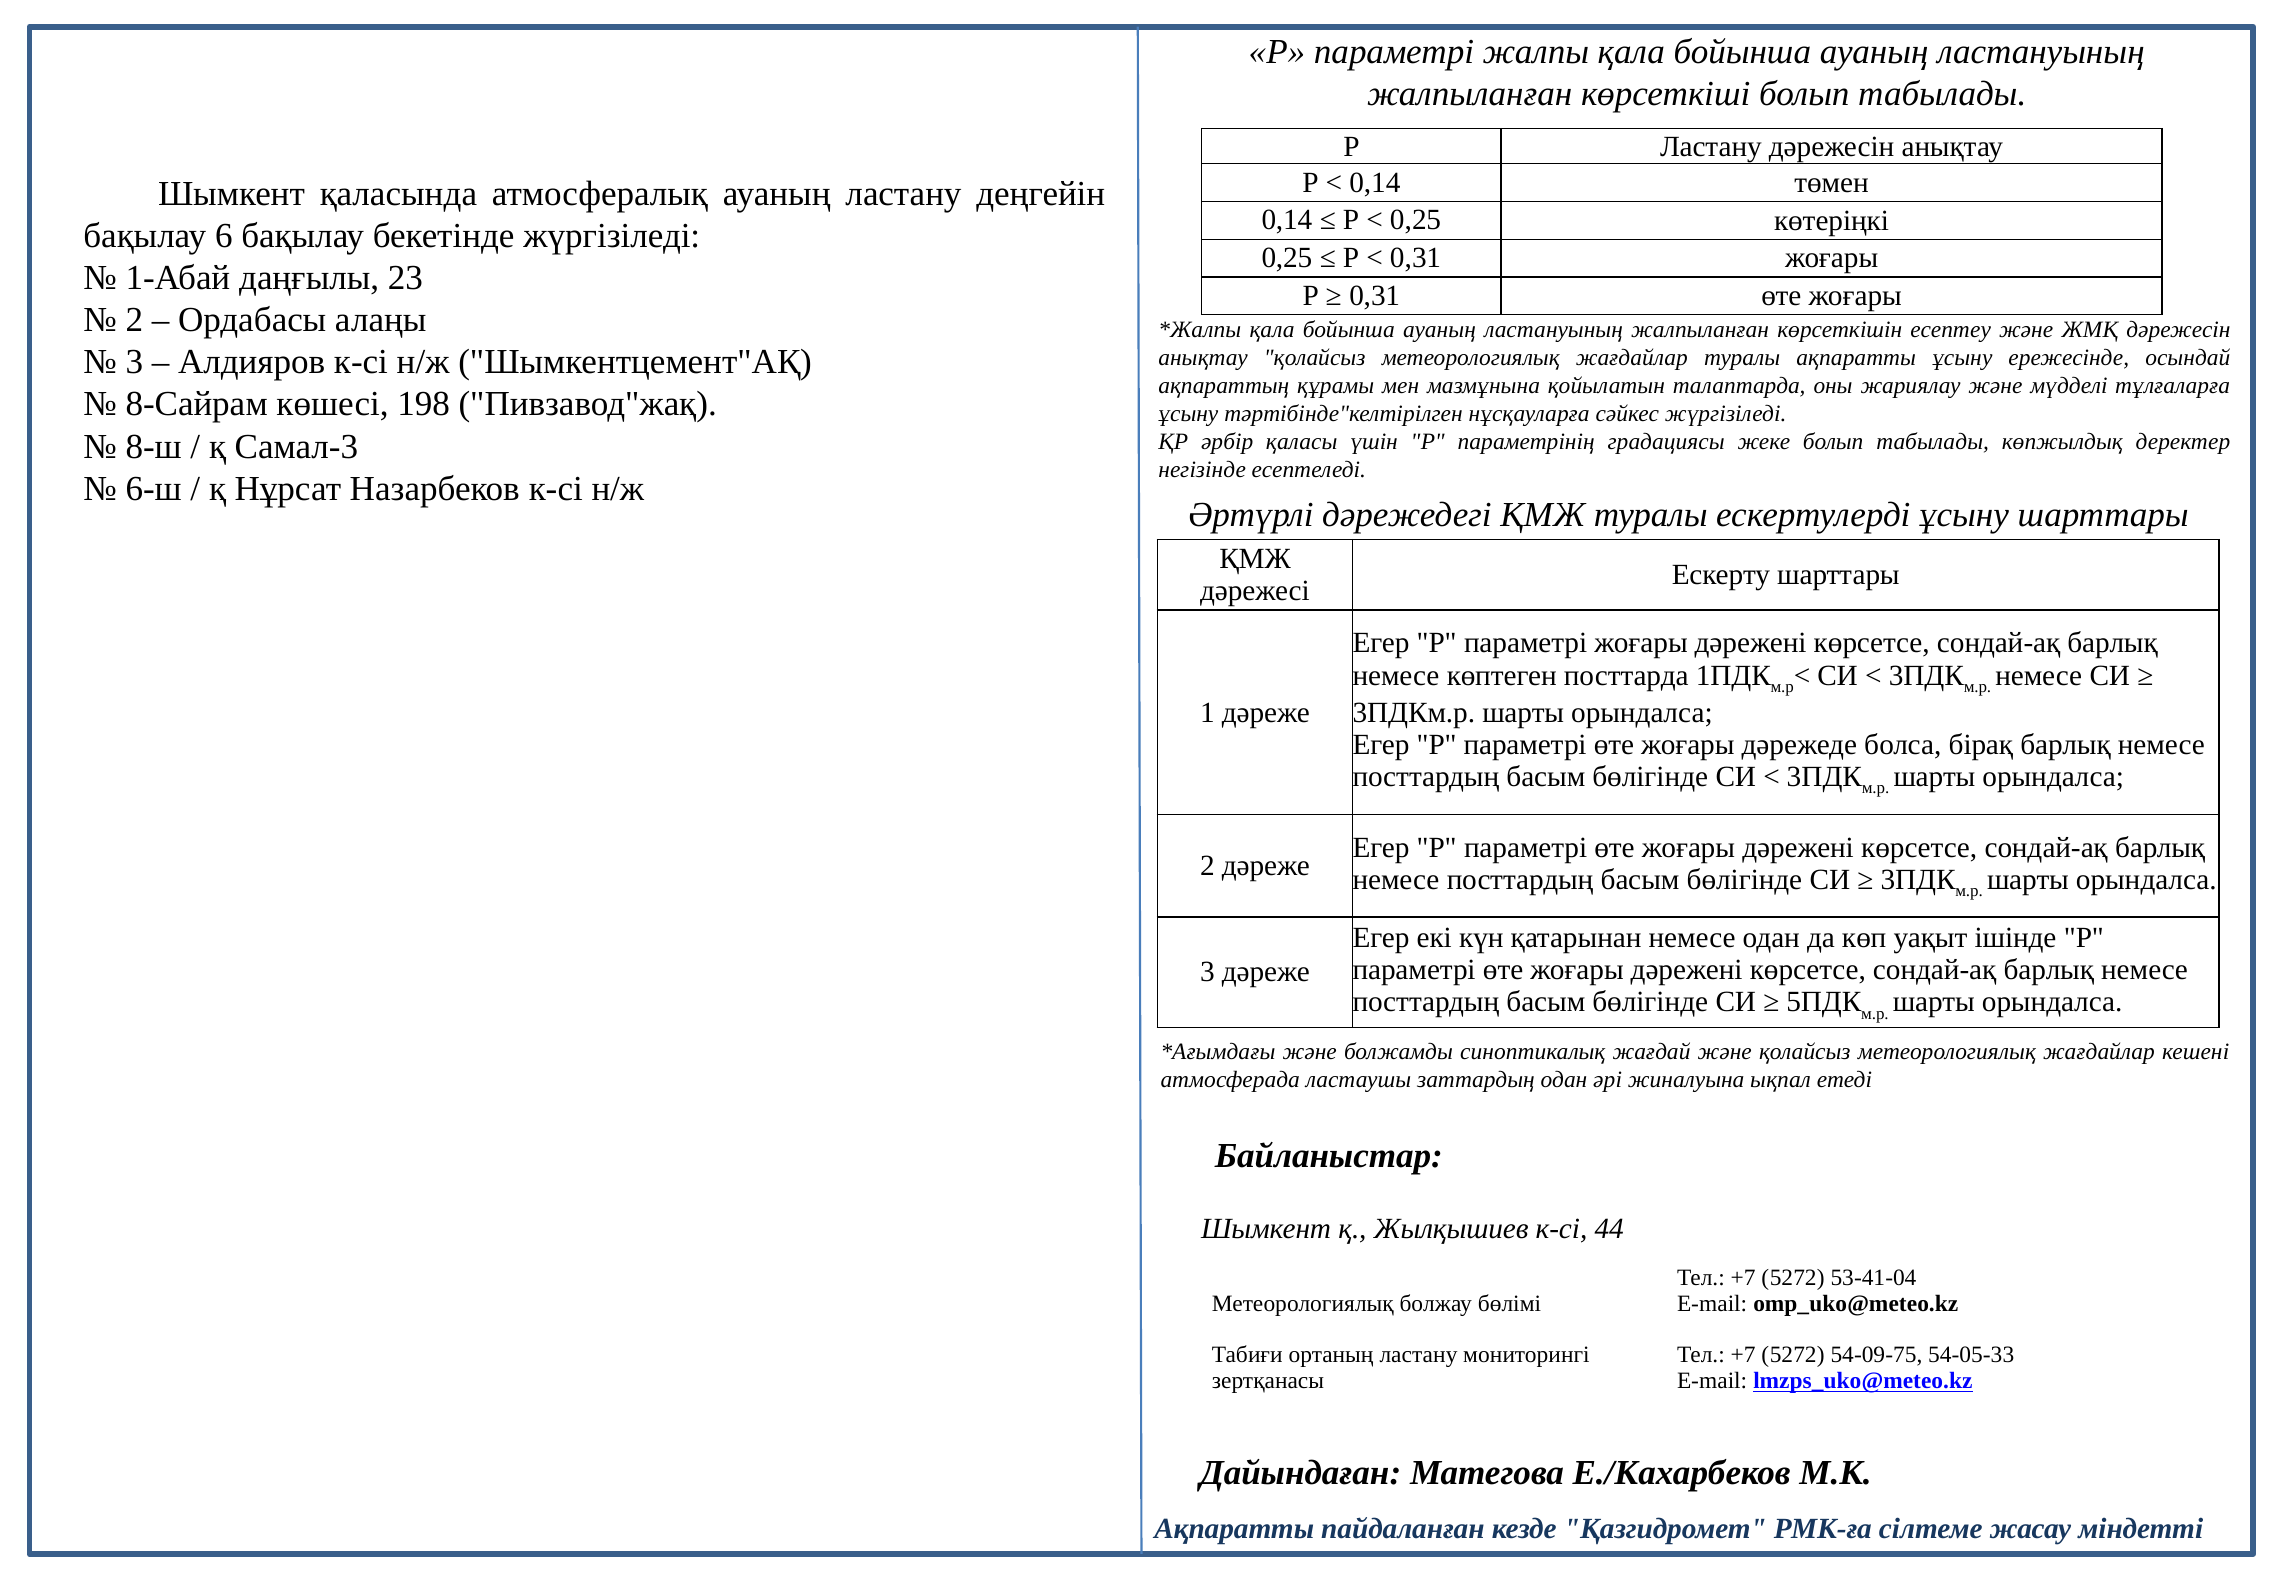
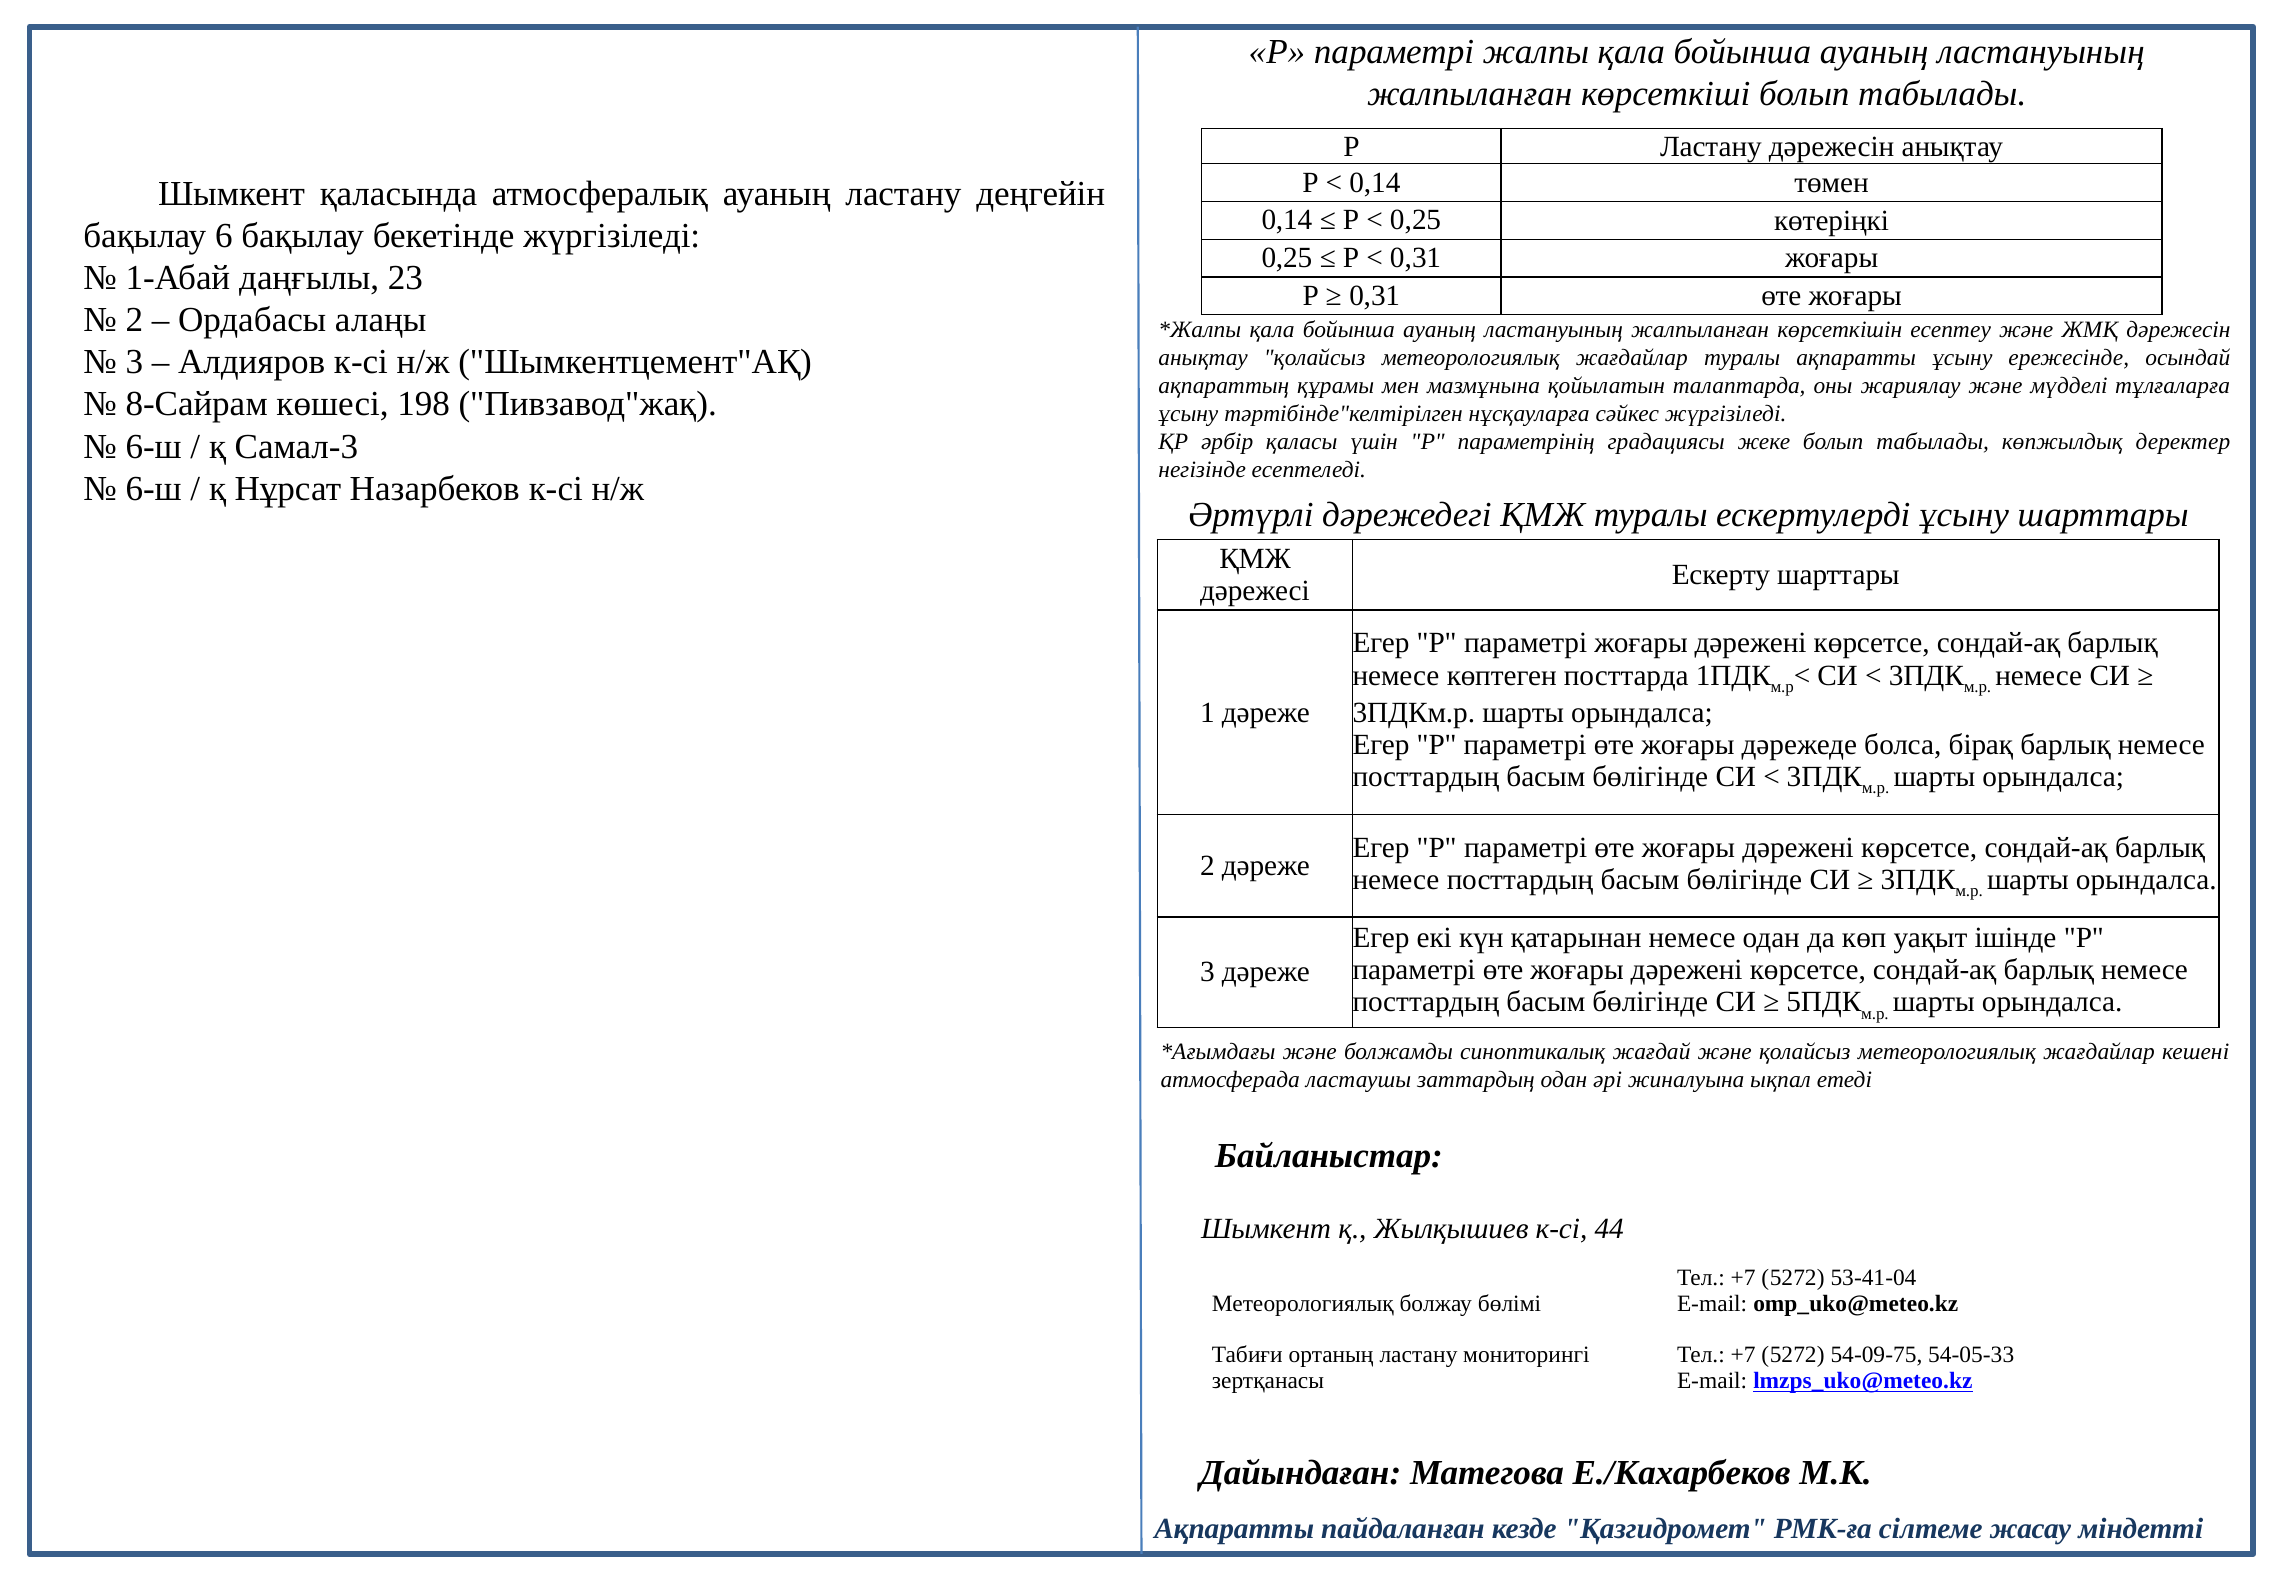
8-ш at (154, 446): 8-ш -> 6-ш
